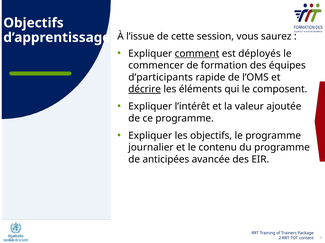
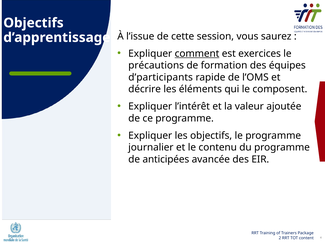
déployés: déployés -> exercices
commencer: commencer -> précautions
décrire underline: present -> none
